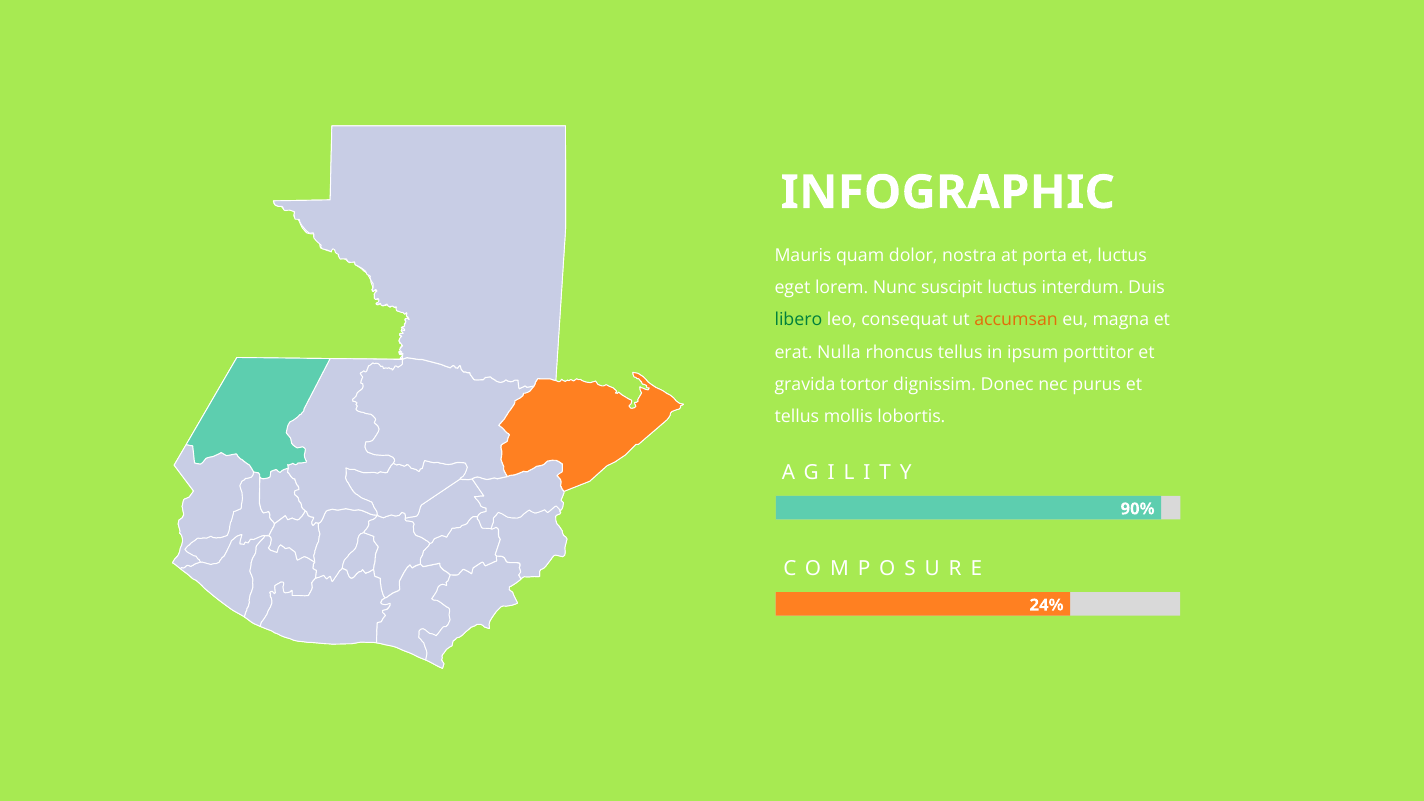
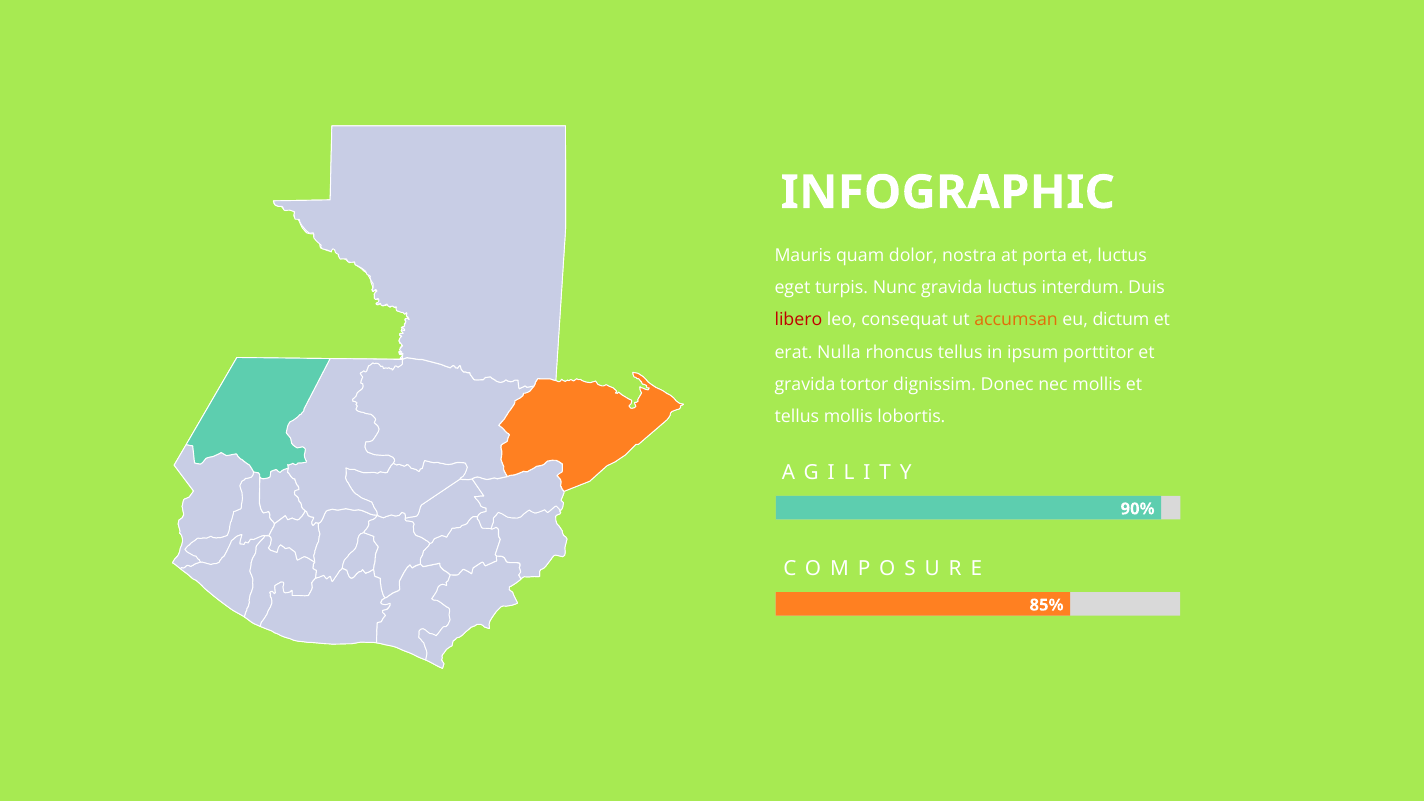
lorem: lorem -> turpis
Nunc suscipit: suscipit -> gravida
libero colour: green -> red
magna: magna -> dictum
nec purus: purus -> mollis
24%: 24% -> 85%
